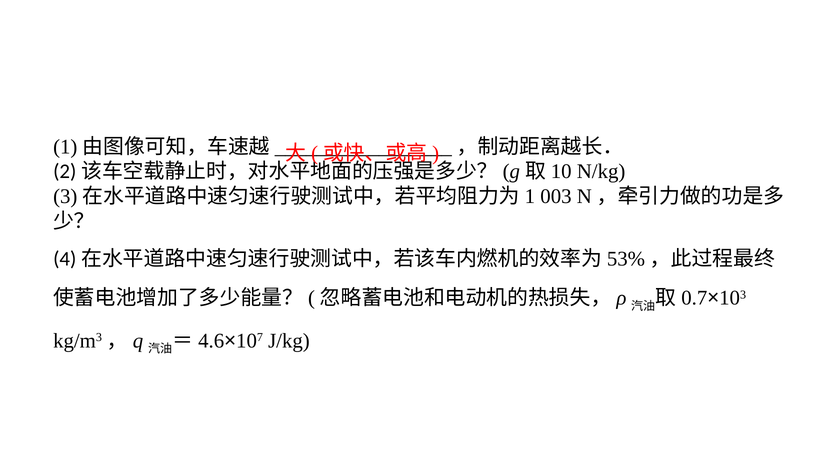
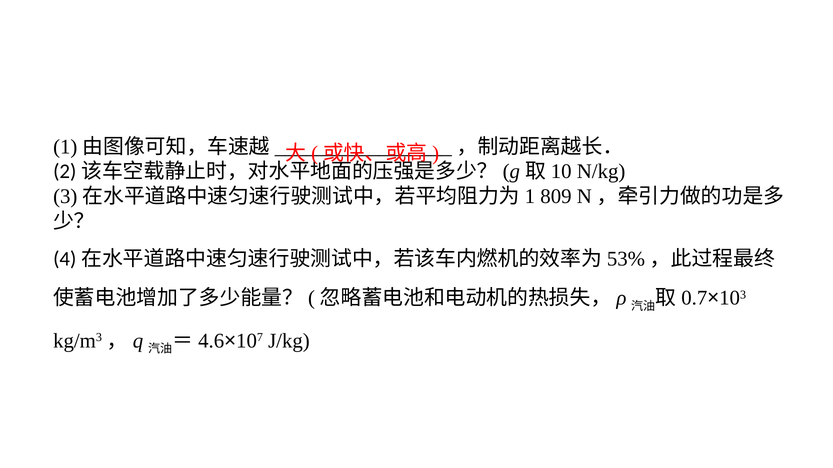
003: 003 -> 809
